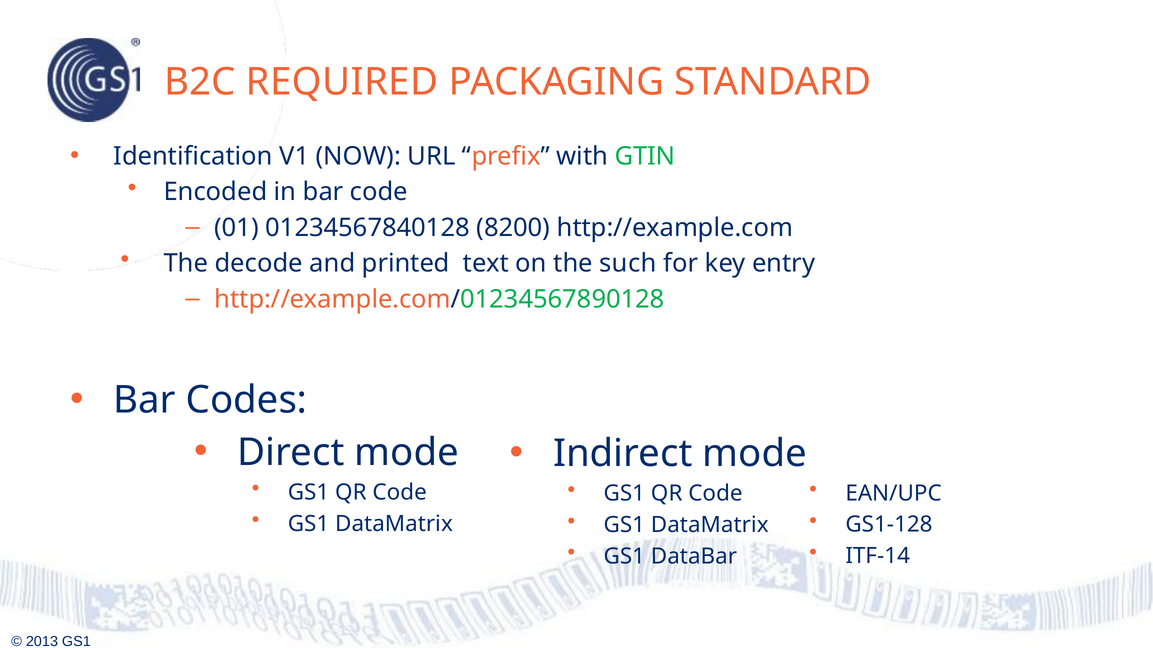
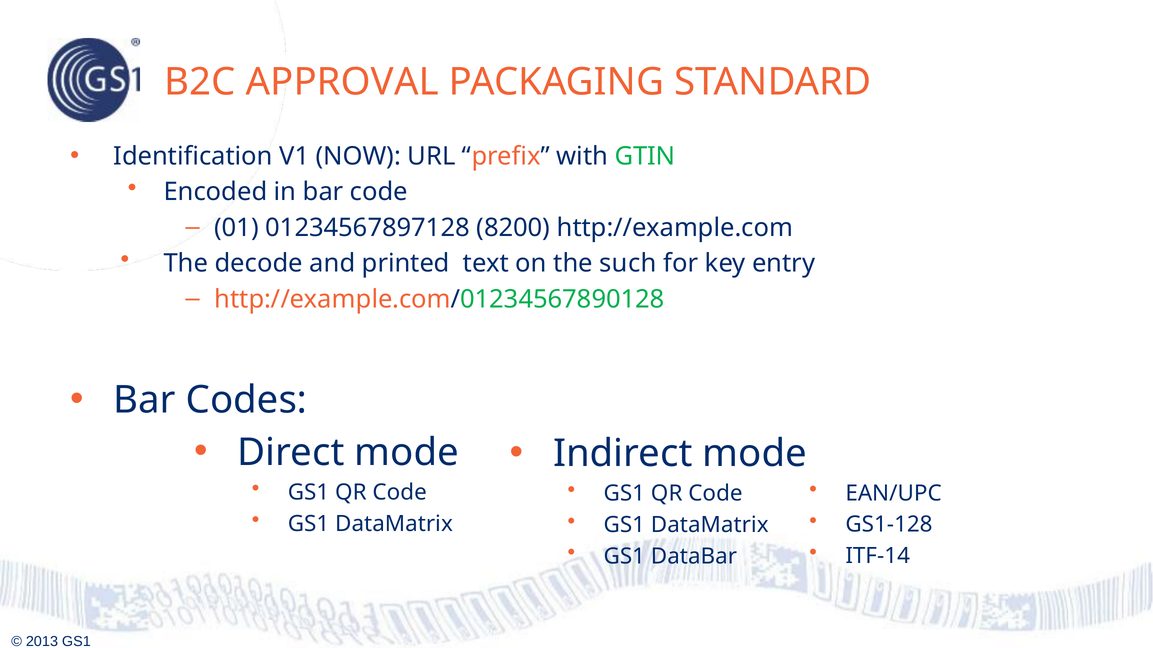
REQUIRED: REQUIRED -> APPROVAL
01234567840128: 01234567840128 -> 01234567897128
